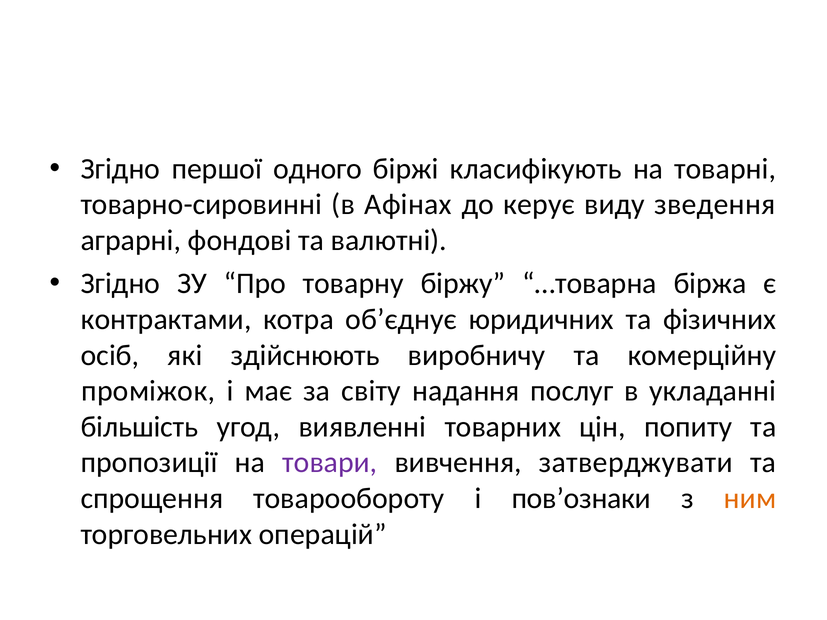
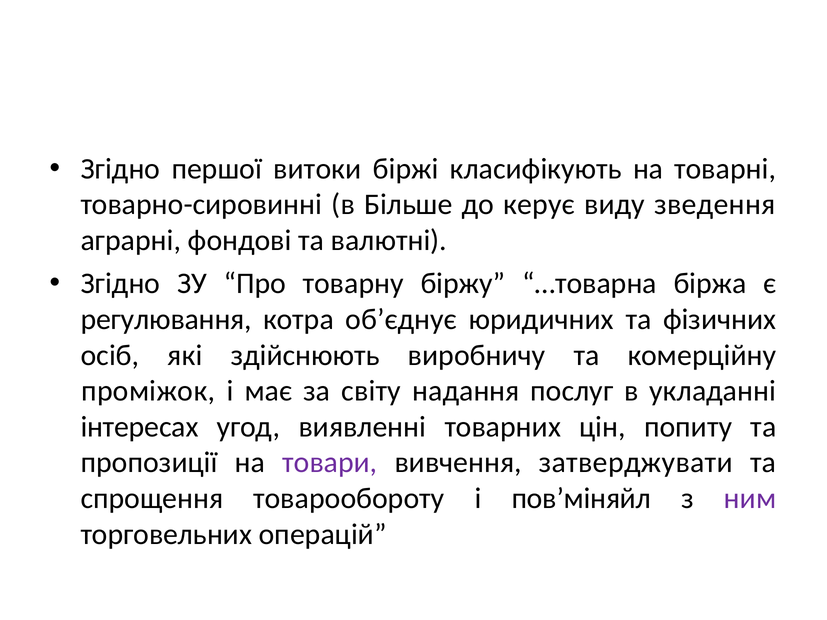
одного: одного -> витоки
Афінах: Афінах -> Більше
контрактами: контрактами -> регулювання
більшість: більшість -> інтересах
пов’ознаки: пов’ознаки -> пов’міняйл
ним colour: orange -> purple
